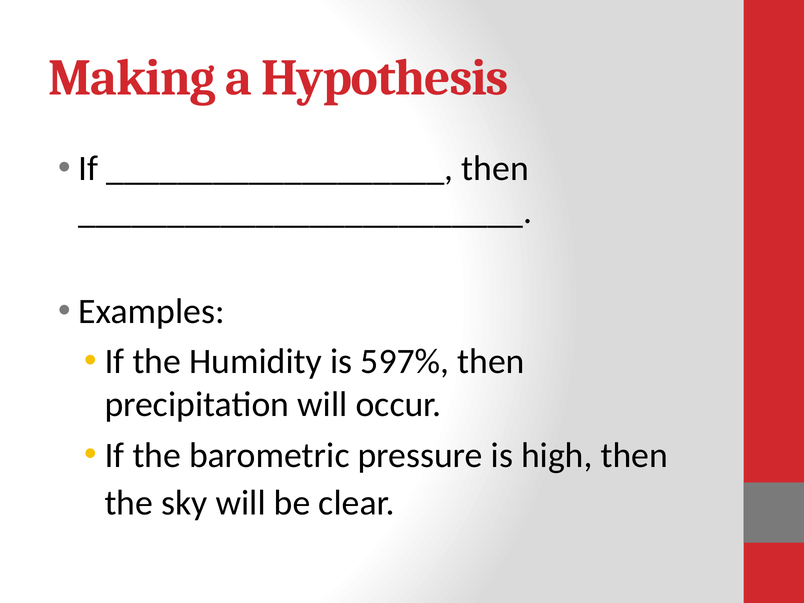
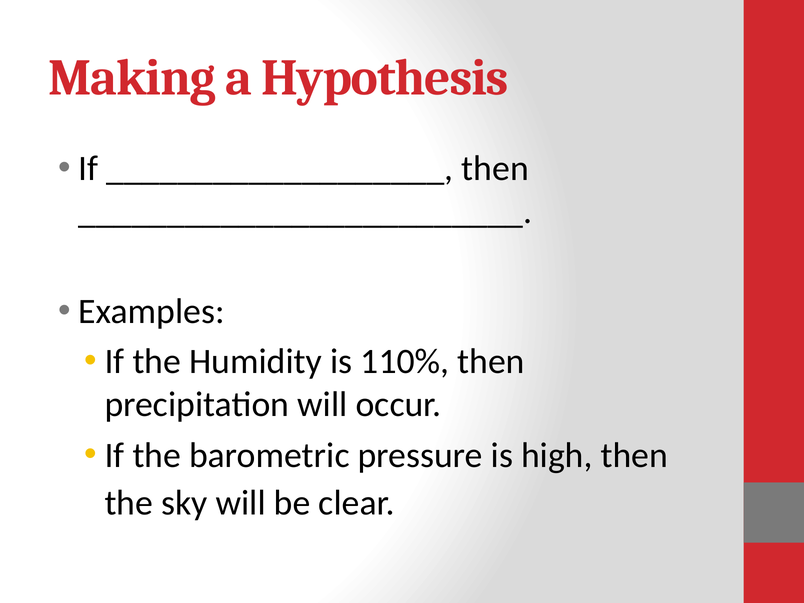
597%: 597% -> 110%
